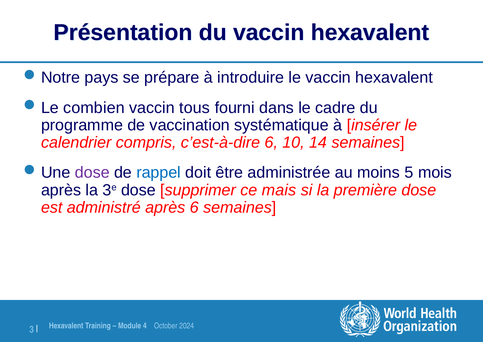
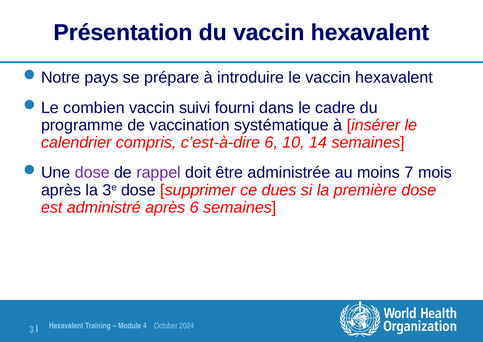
tous: tous -> suivi
rappel colour: blue -> purple
5: 5 -> 7
mais: mais -> dues
